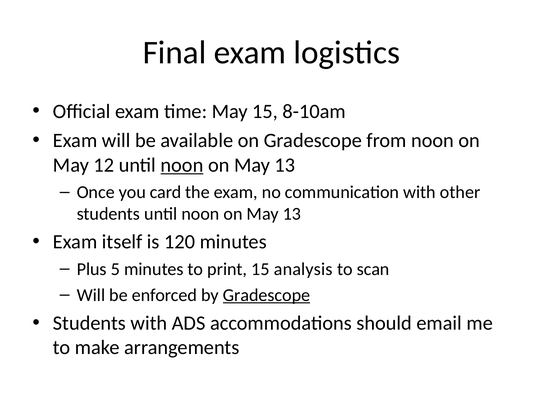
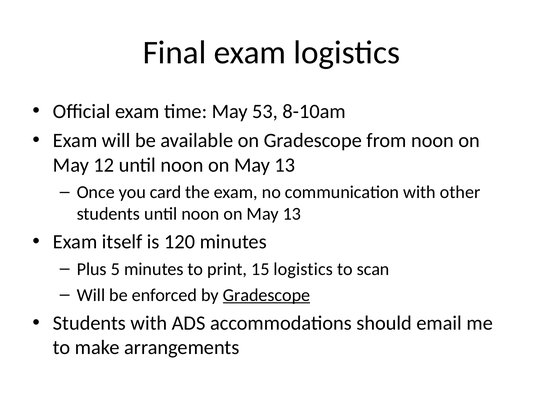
May 15: 15 -> 53
noon at (182, 165) underline: present -> none
15 analysis: analysis -> logistics
